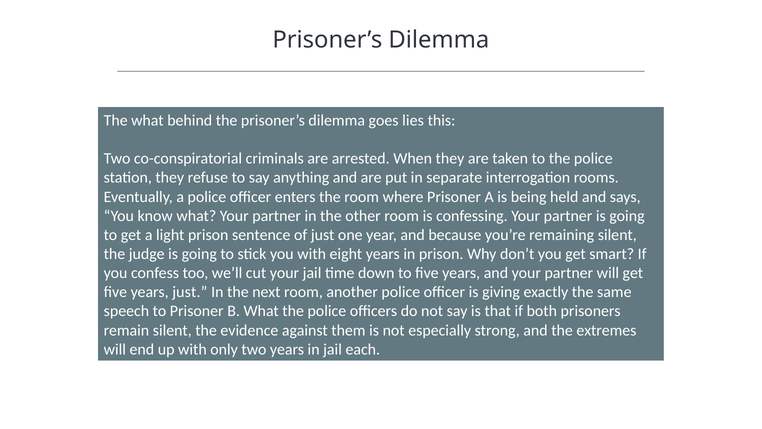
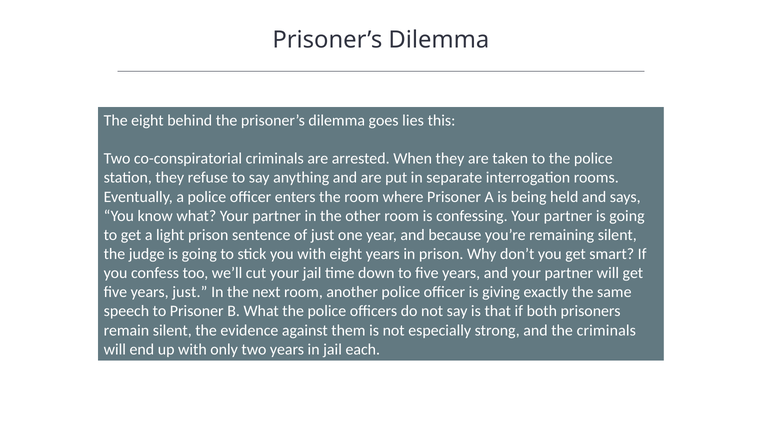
The what: what -> eight
the extremes: extremes -> criminals
